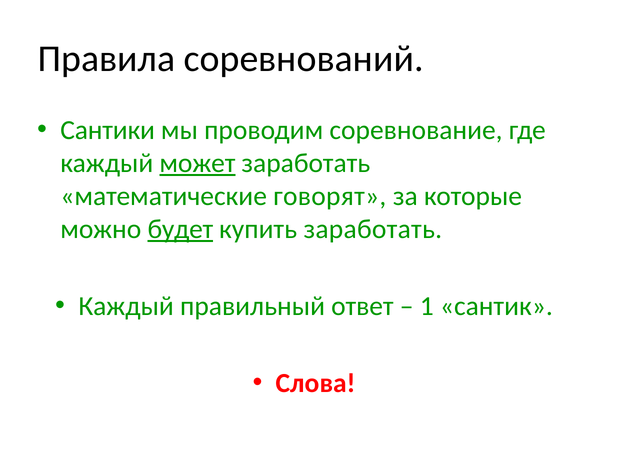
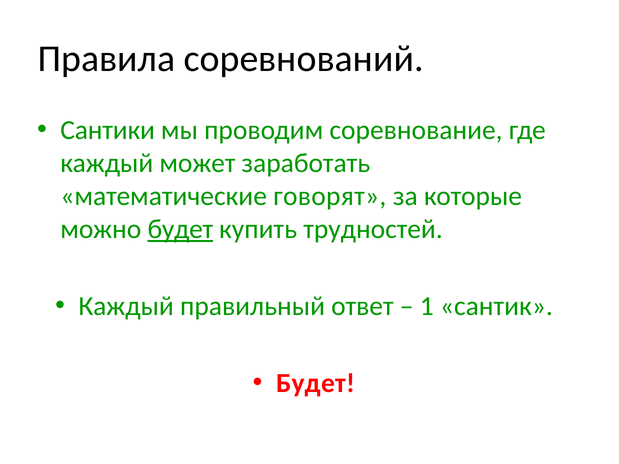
может underline: present -> none
купить заработать: заработать -> трудностей
Слова at (316, 383): Слова -> Будет
